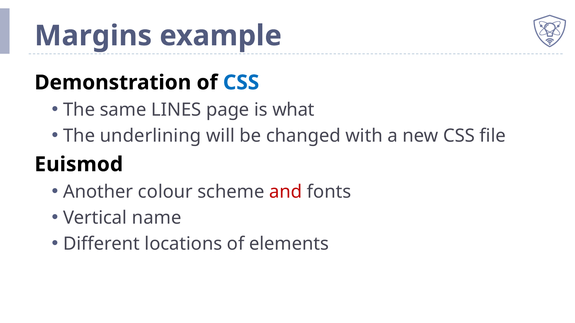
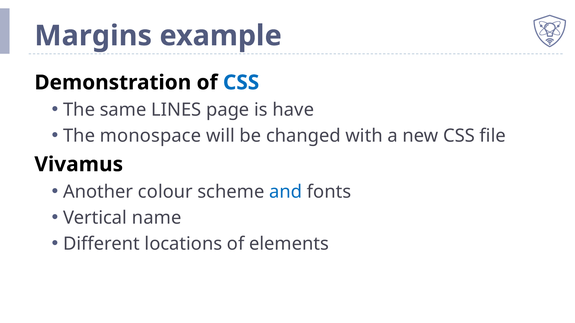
what: what -> have
underlining: underlining -> monospace
Euismod: Euismod -> Vivamus
and colour: red -> blue
